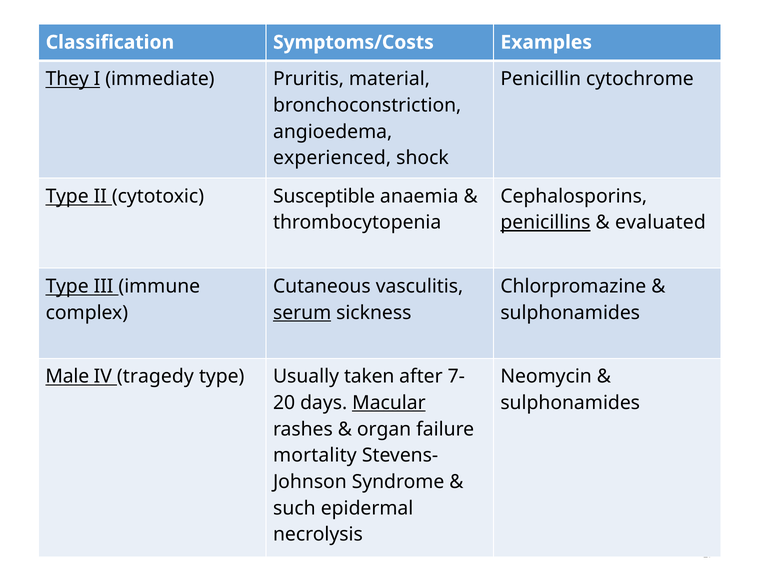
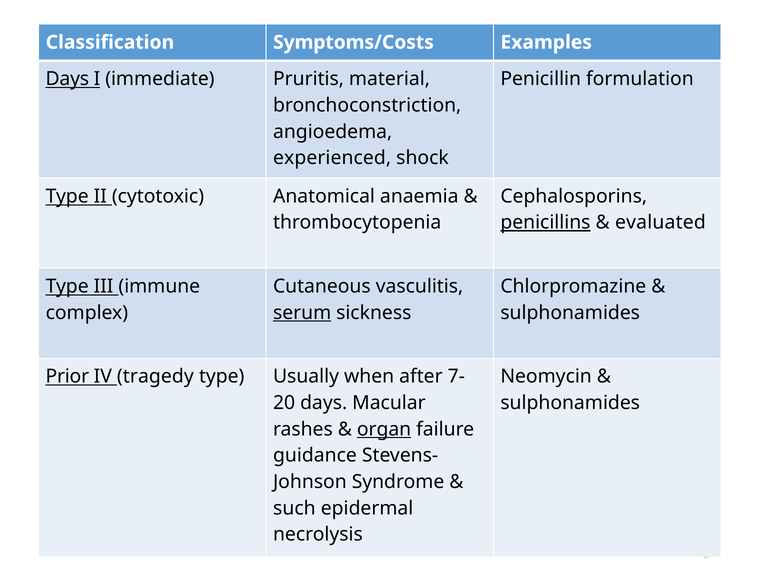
They at (67, 79): They -> Days
cytochrome: cytochrome -> formulation
Susceptible: Susceptible -> Anatomical
Male: Male -> Prior
taken: taken -> when
Macular underline: present -> none
organ underline: none -> present
mortality: mortality -> guidance
